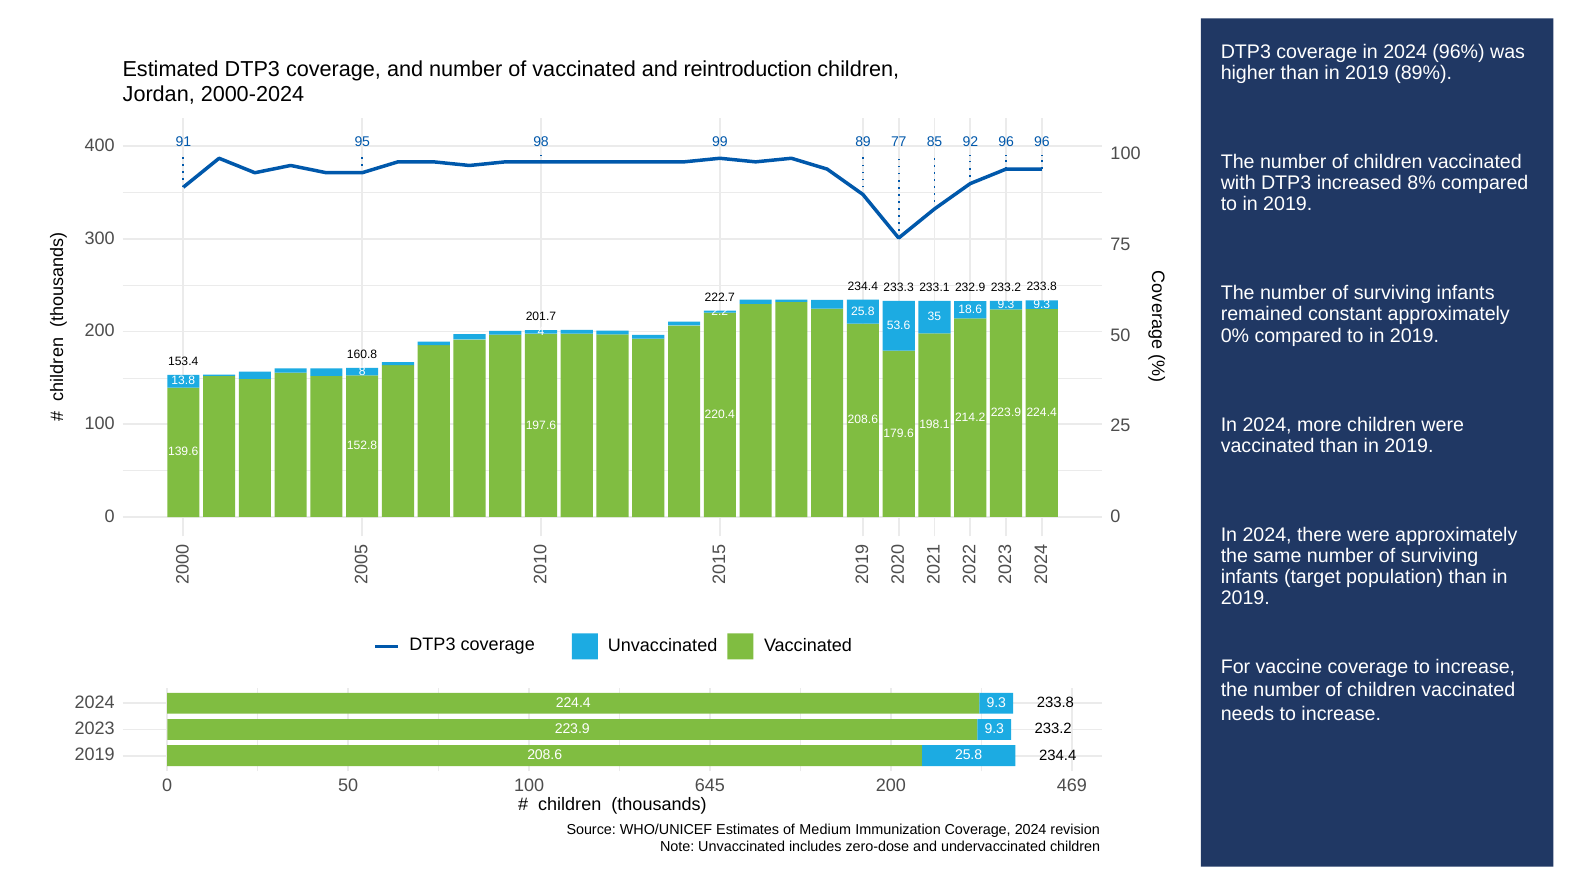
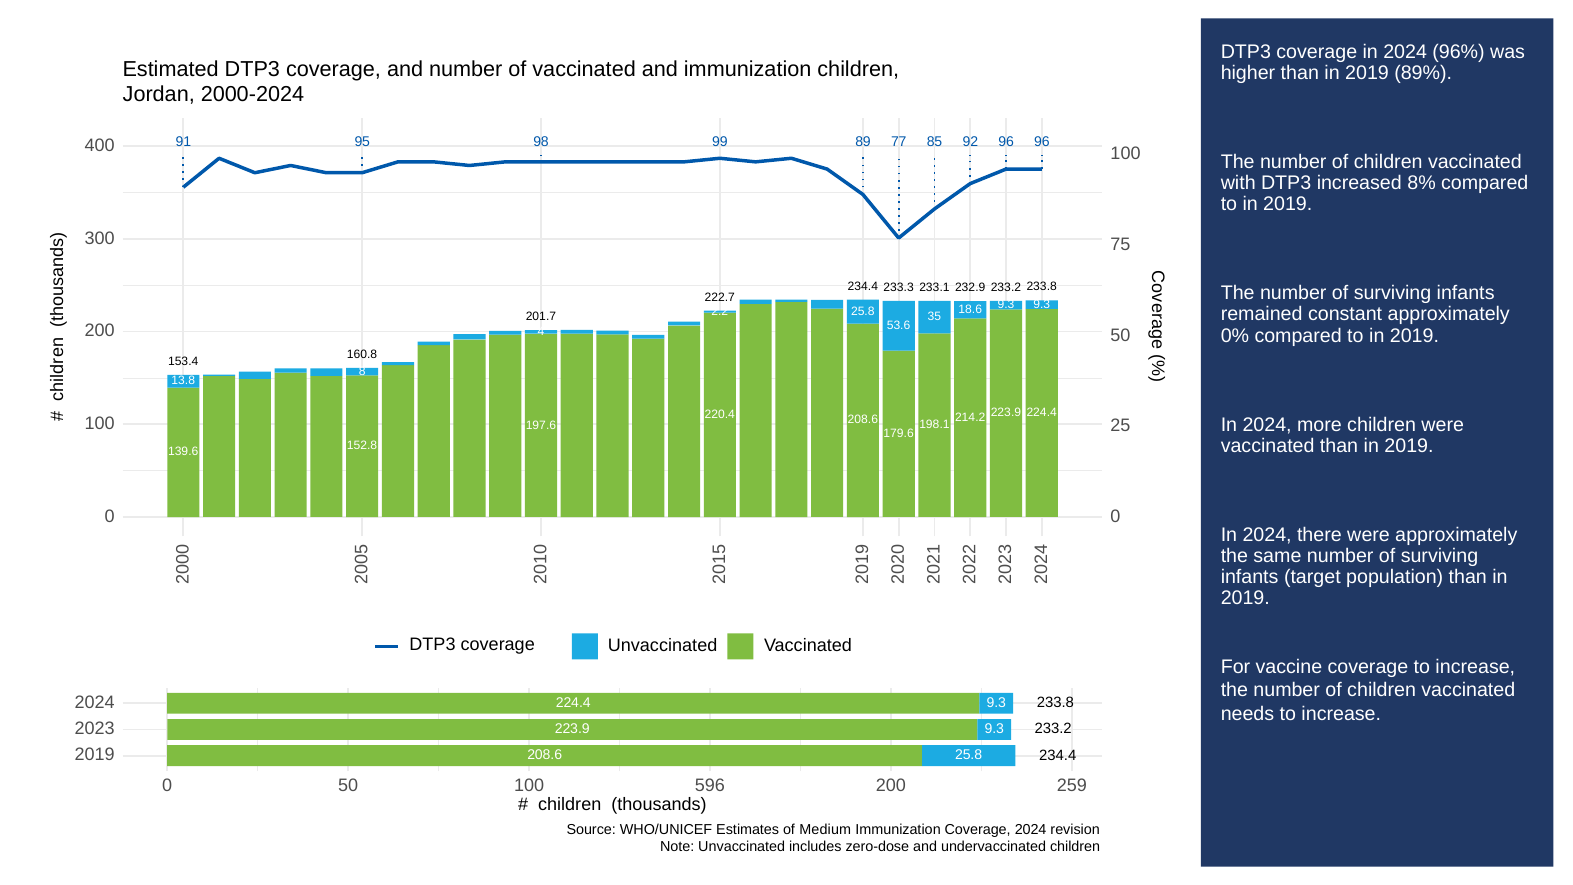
and reintroduction: reintroduction -> immunization
645: 645 -> 596
469: 469 -> 259
